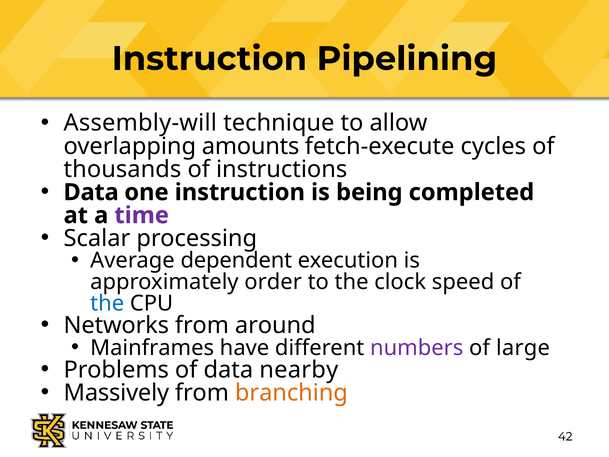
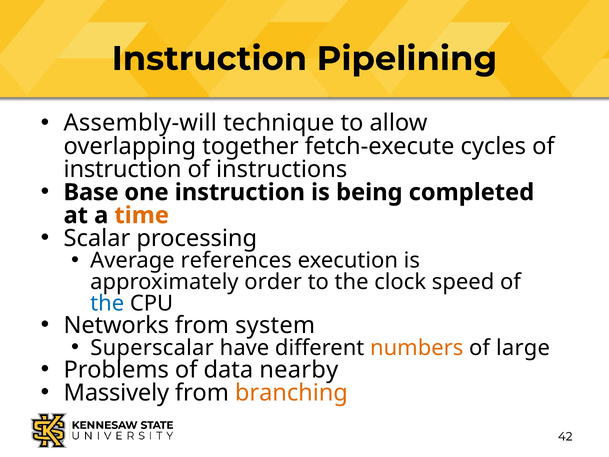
amounts: amounts -> together
thousands at (122, 169): thousands -> instruction
Data at (91, 192): Data -> Base
time colour: purple -> orange
dependent: dependent -> references
around: around -> system
Mainframes: Mainframes -> Superscalar
numbers colour: purple -> orange
